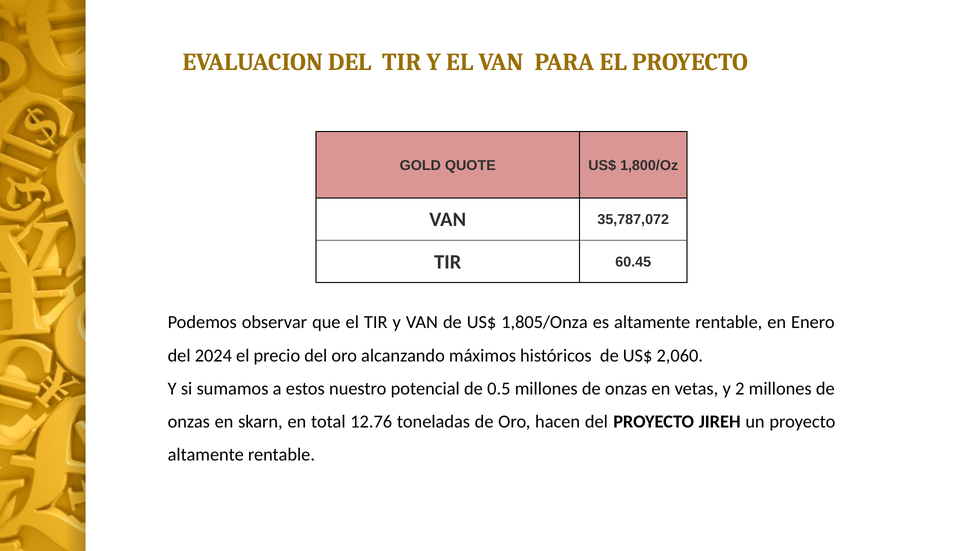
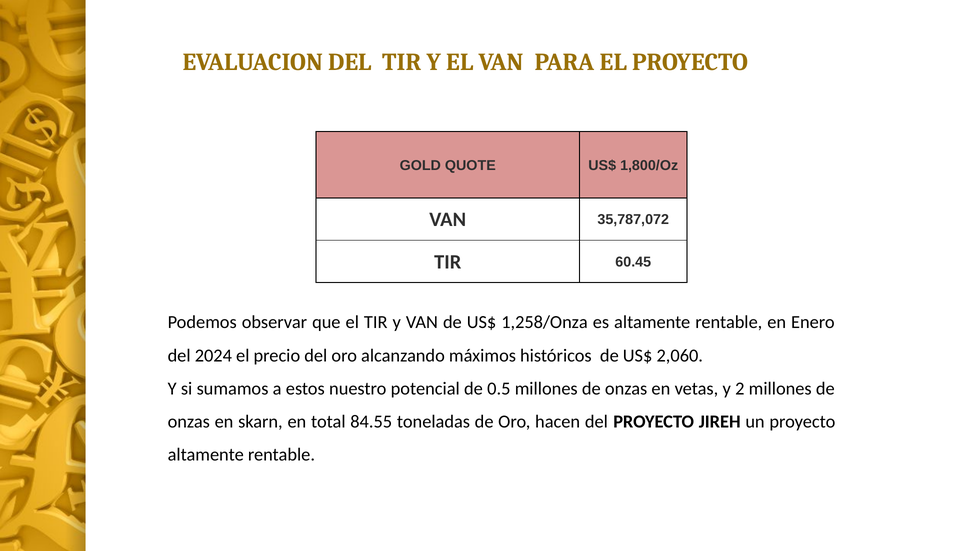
1,805/Onza: 1,805/Onza -> 1,258/Onza
12.76: 12.76 -> 84.55
